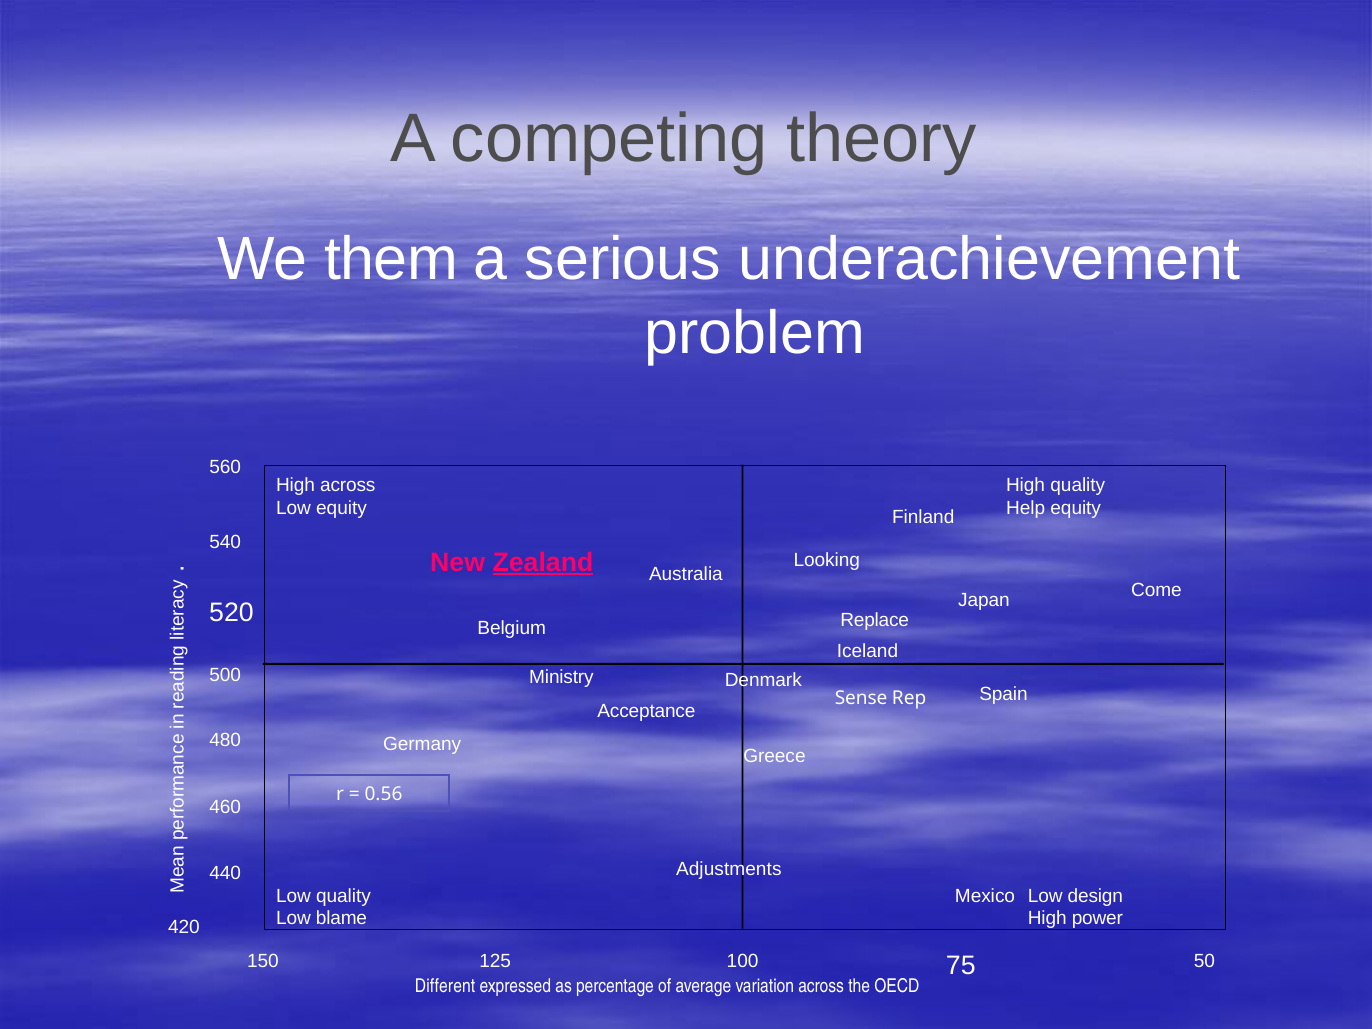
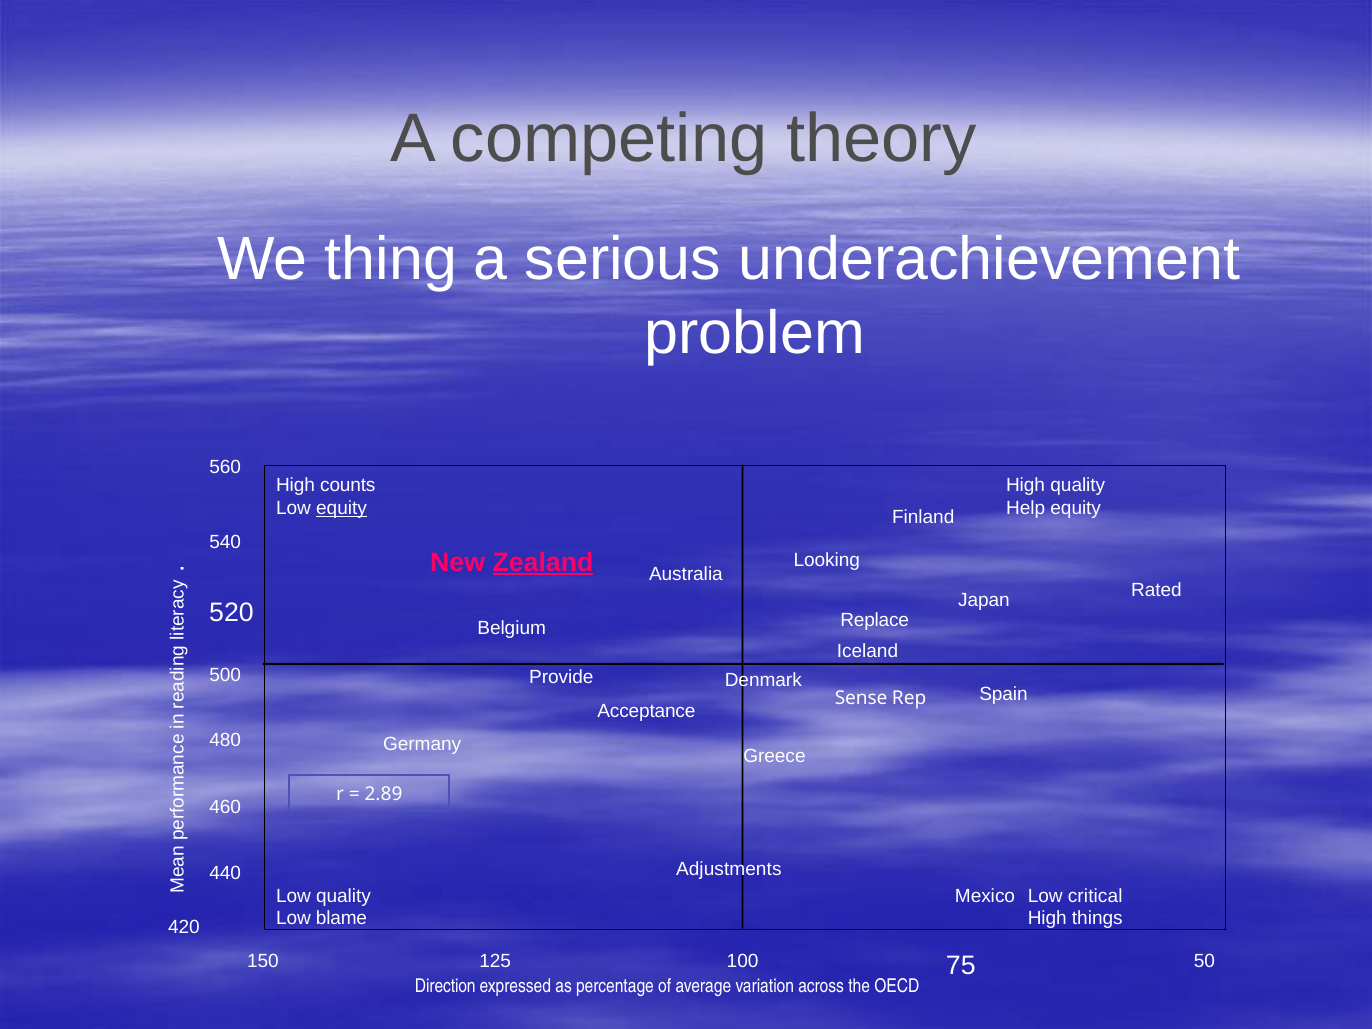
them: them -> thing
High across: across -> counts
equity at (341, 509) underline: none -> present
Come: Come -> Rated
Ministry: Ministry -> Provide
0.56: 0.56 -> 2.89
design: design -> critical
power: power -> things
Different: Different -> Direction
